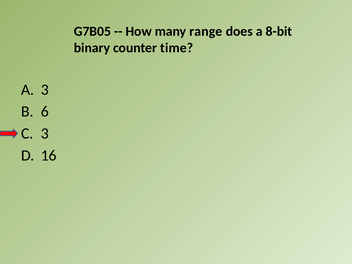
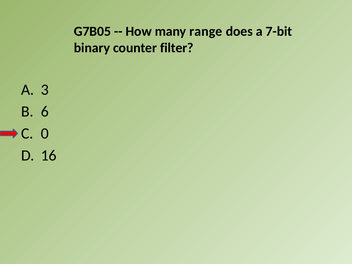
8-bit: 8-bit -> 7-bit
time: time -> filter
C 3: 3 -> 0
